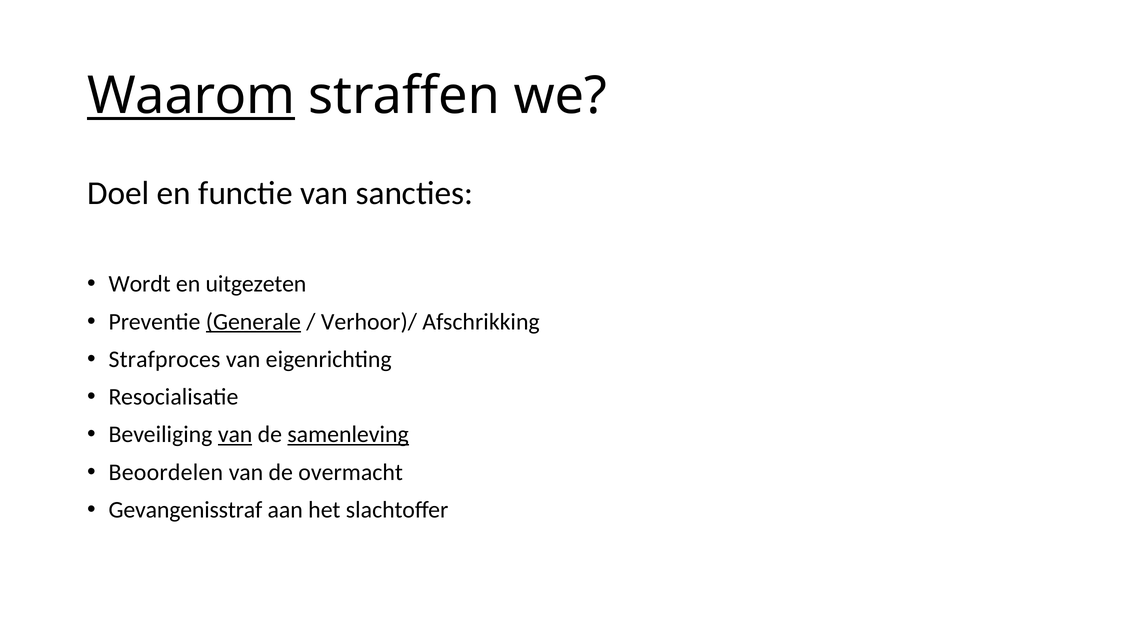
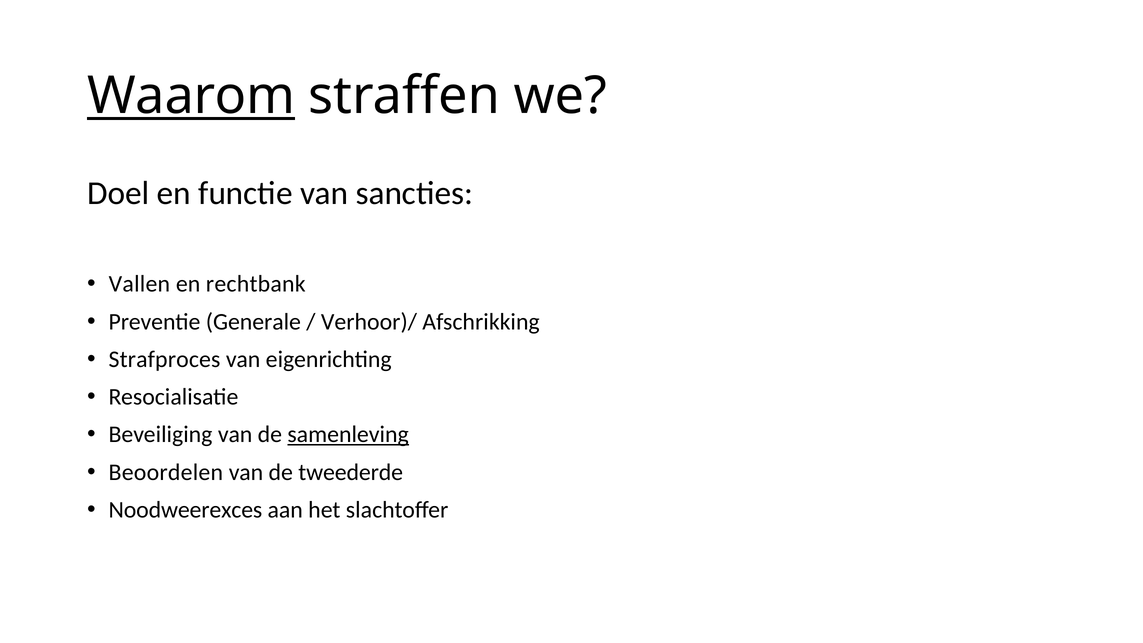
Wordt: Wordt -> Vallen
uitgezeten: uitgezeten -> rechtbank
Generale underline: present -> none
van at (235, 435) underline: present -> none
overmacht: overmacht -> tweederde
Gevangenisstraf: Gevangenisstraf -> Noodweerexces
